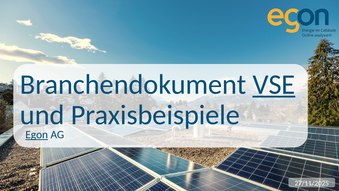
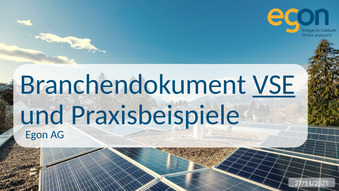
Egon underline: present -> none
